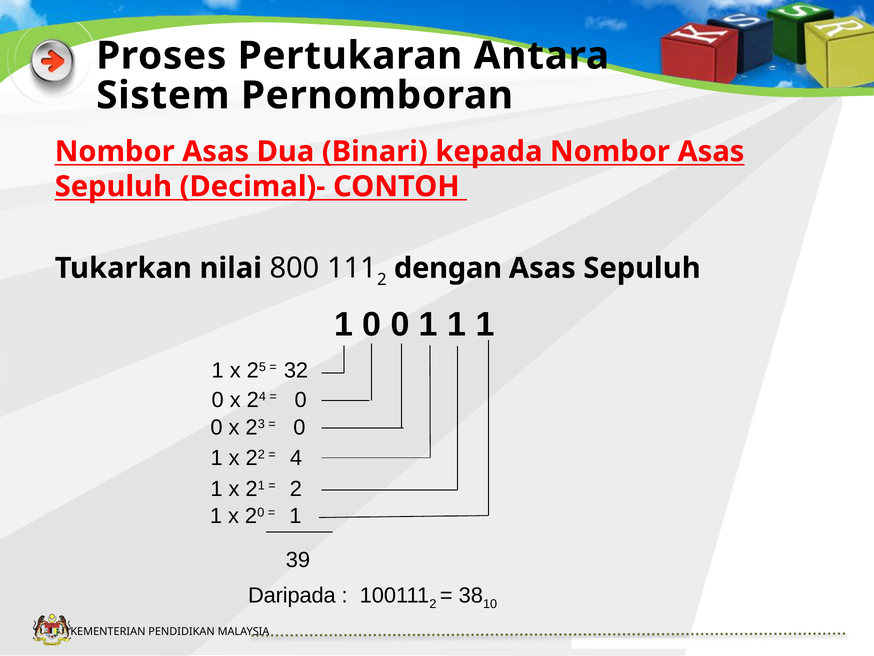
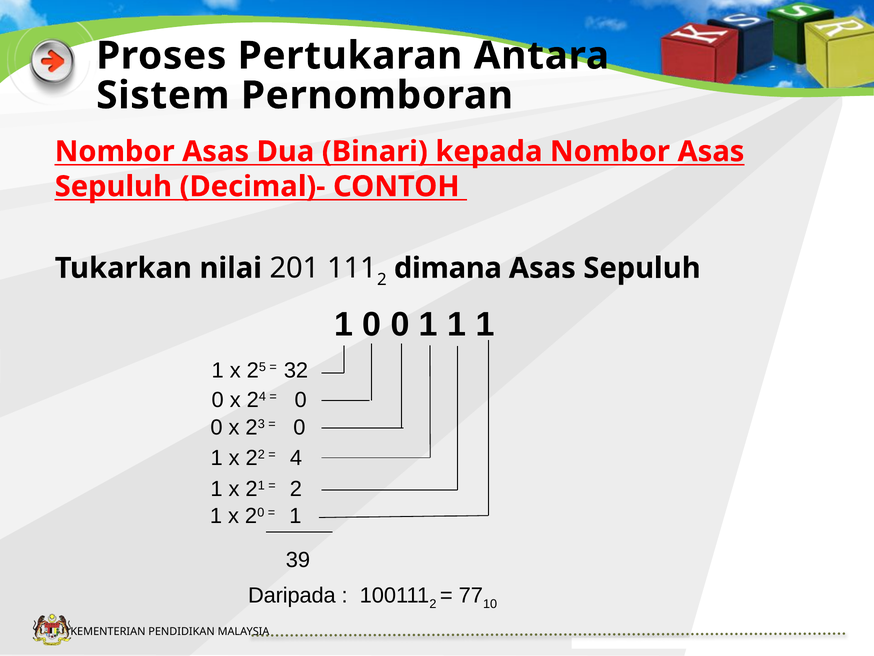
800: 800 -> 201
dengan: dengan -> dimana
38: 38 -> 77
